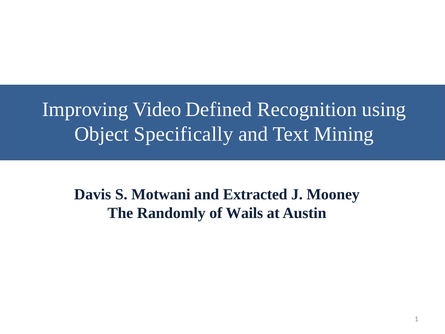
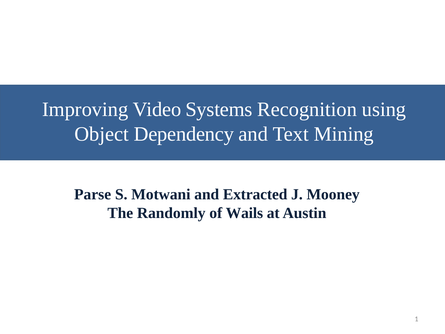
Defined: Defined -> Systems
Specifically: Specifically -> Dependency
Davis: Davis -> Parse
